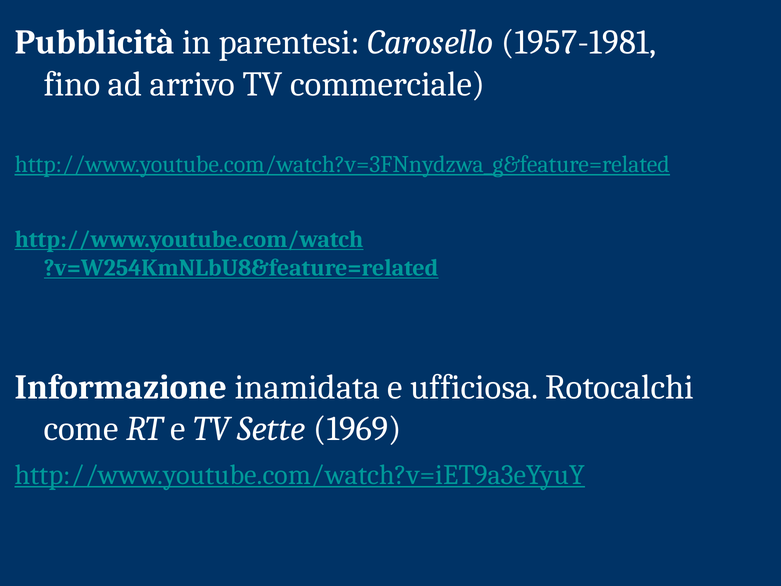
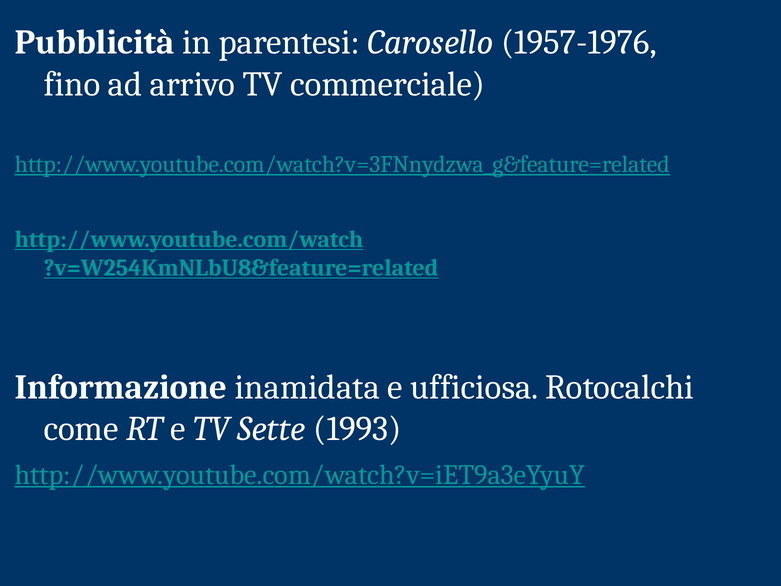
1957-1981: 1957-1981 -> 1957-1976
1969: 1969 -> 1993
